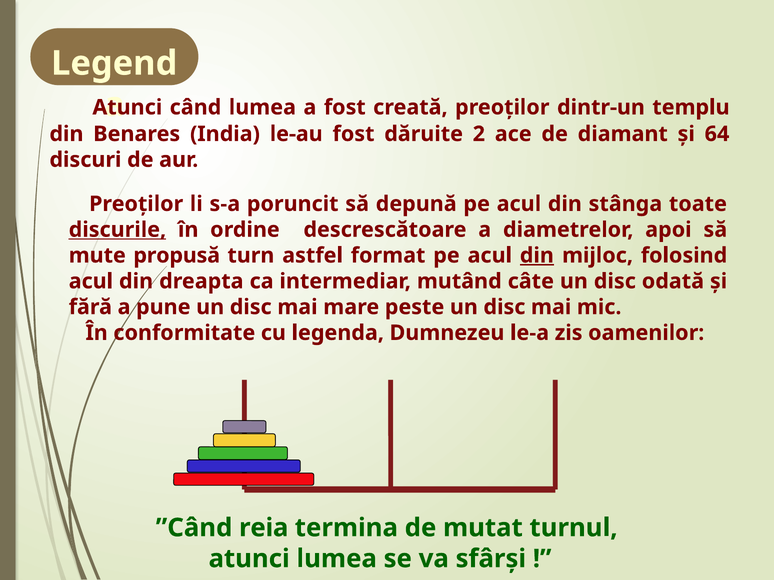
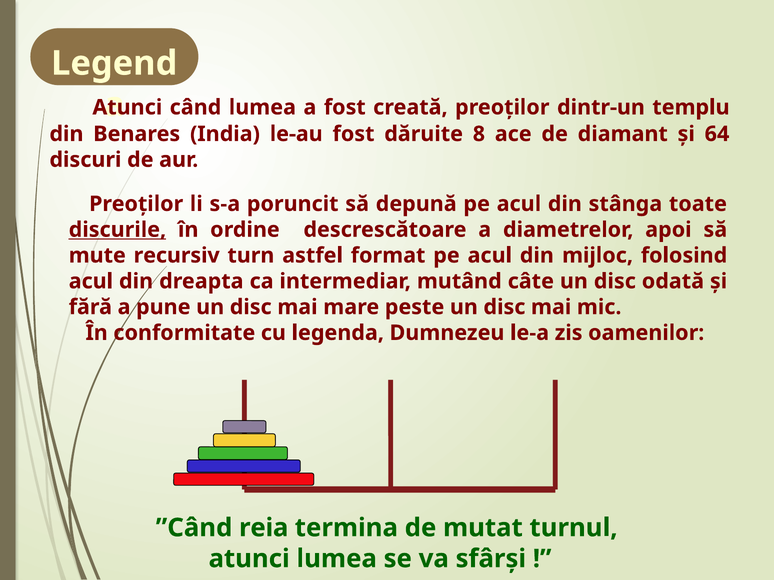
2: 2 -> 8
propusă: propusă -> recursiv
din at (537, 256) underline: present -> none
